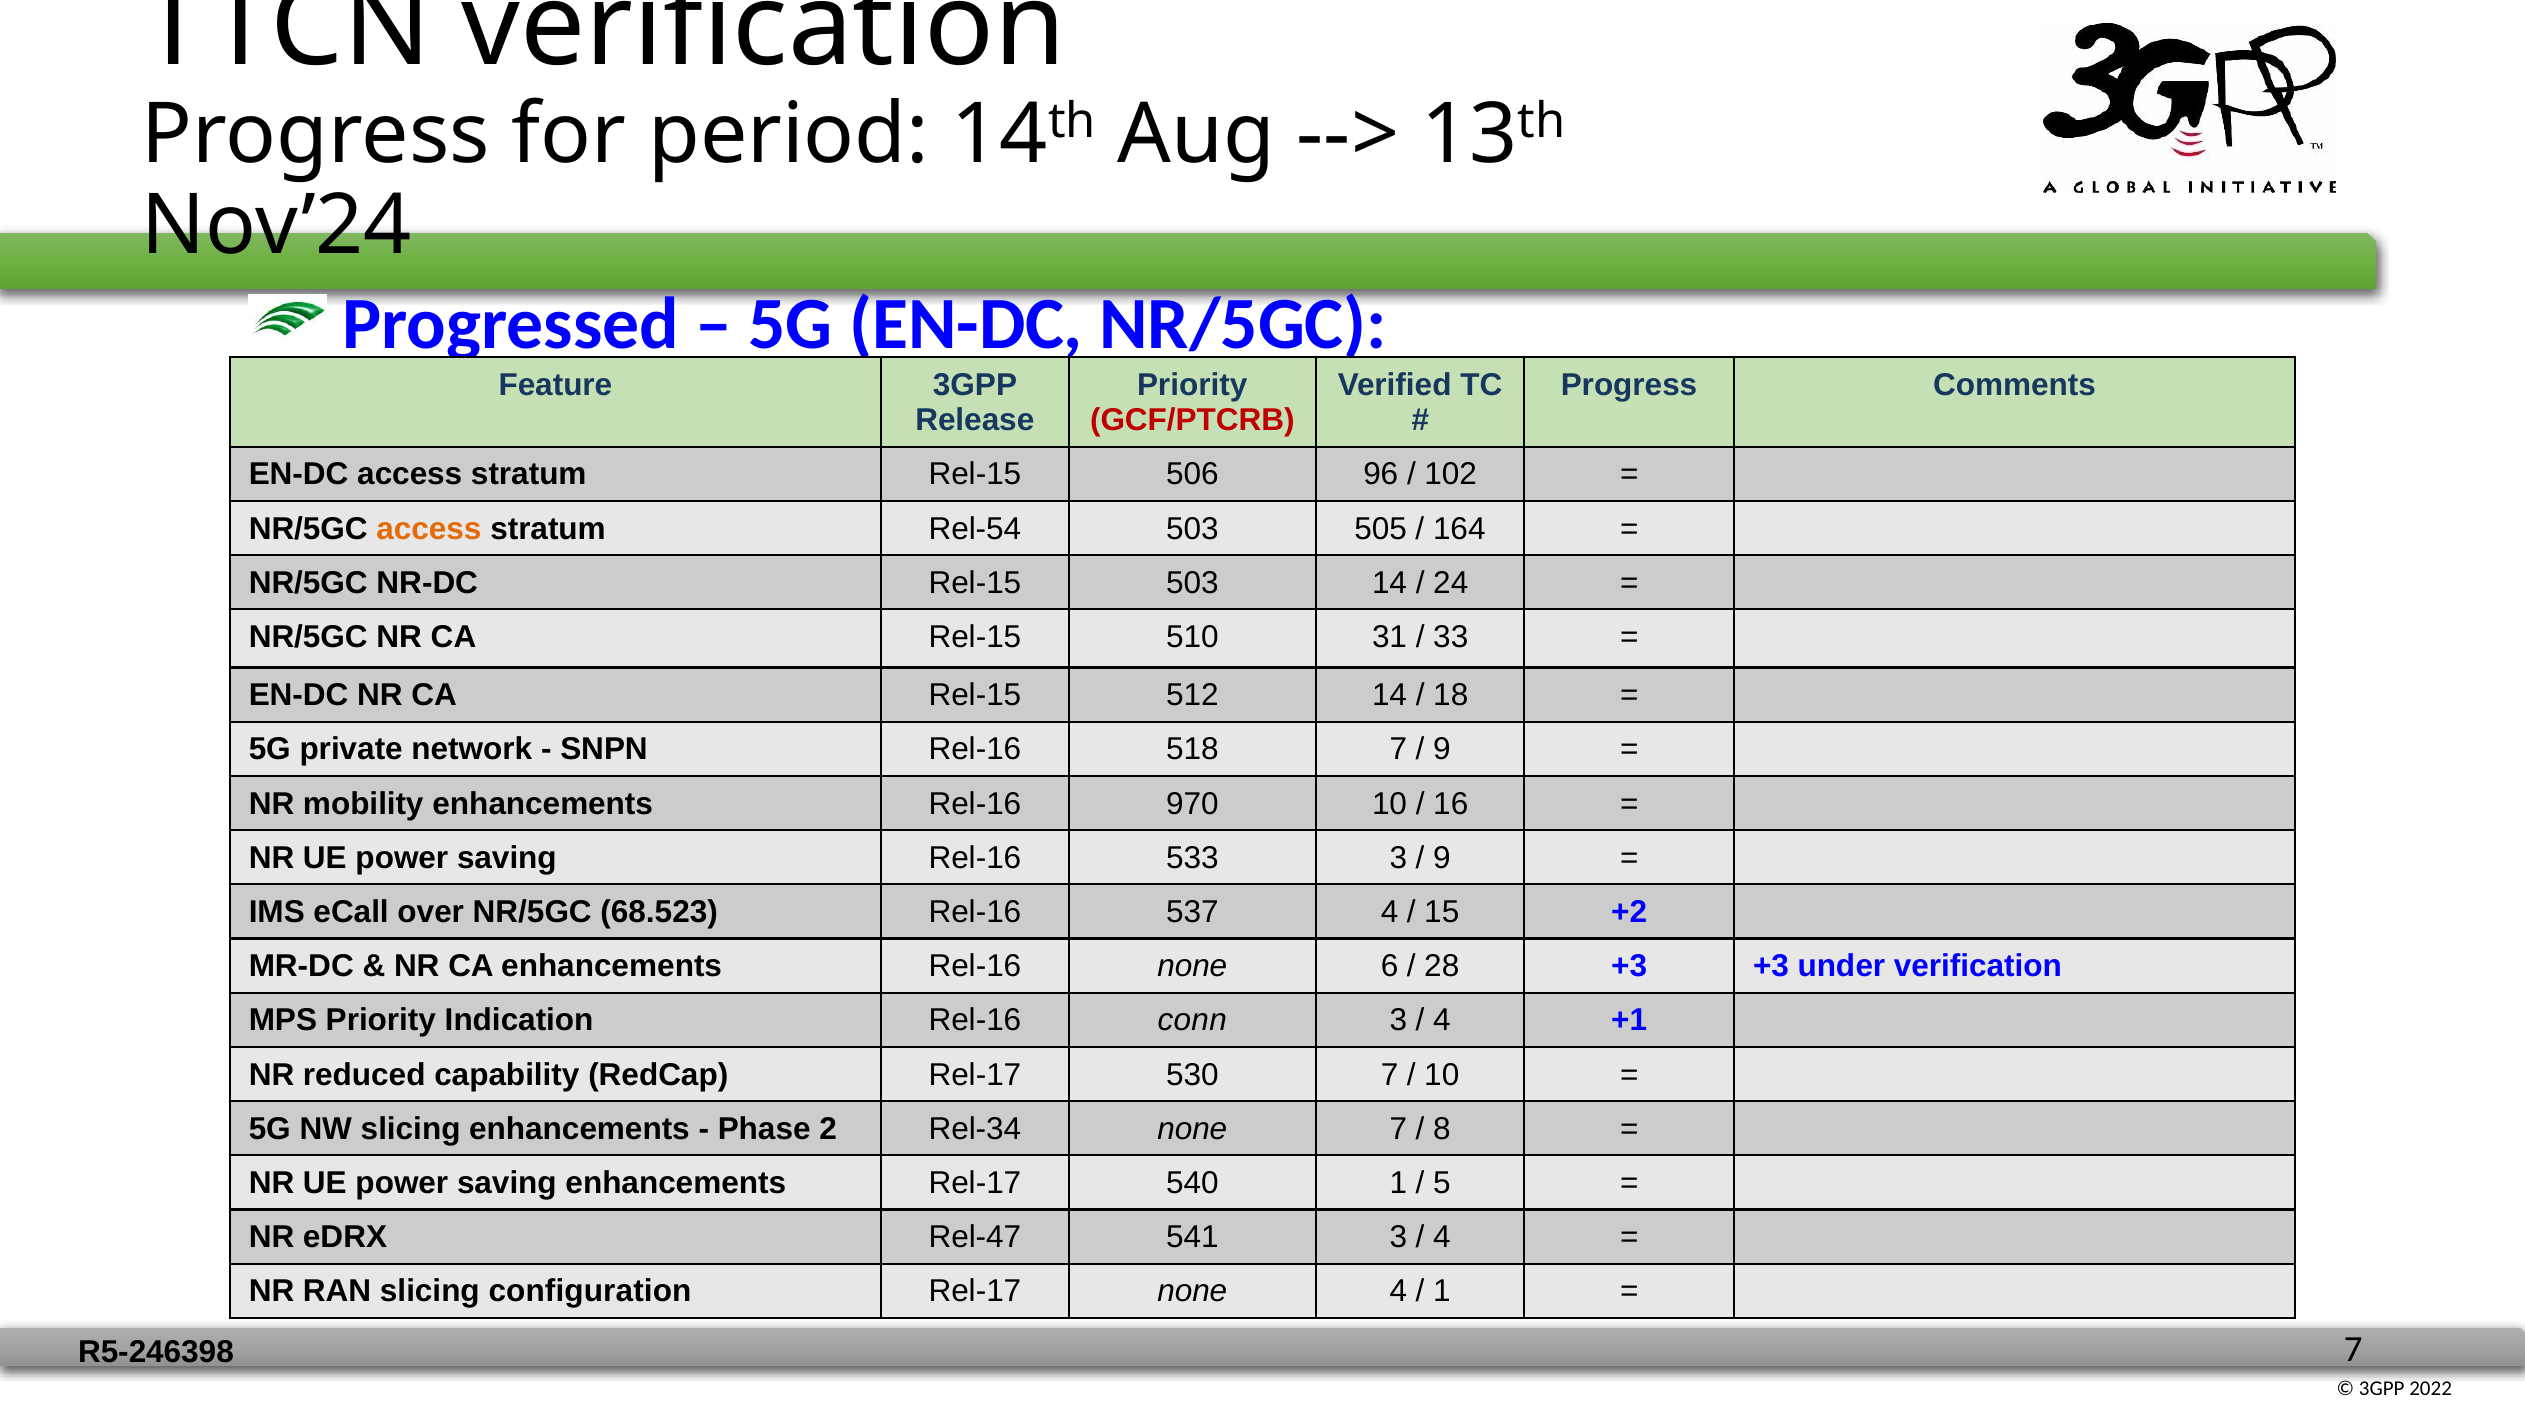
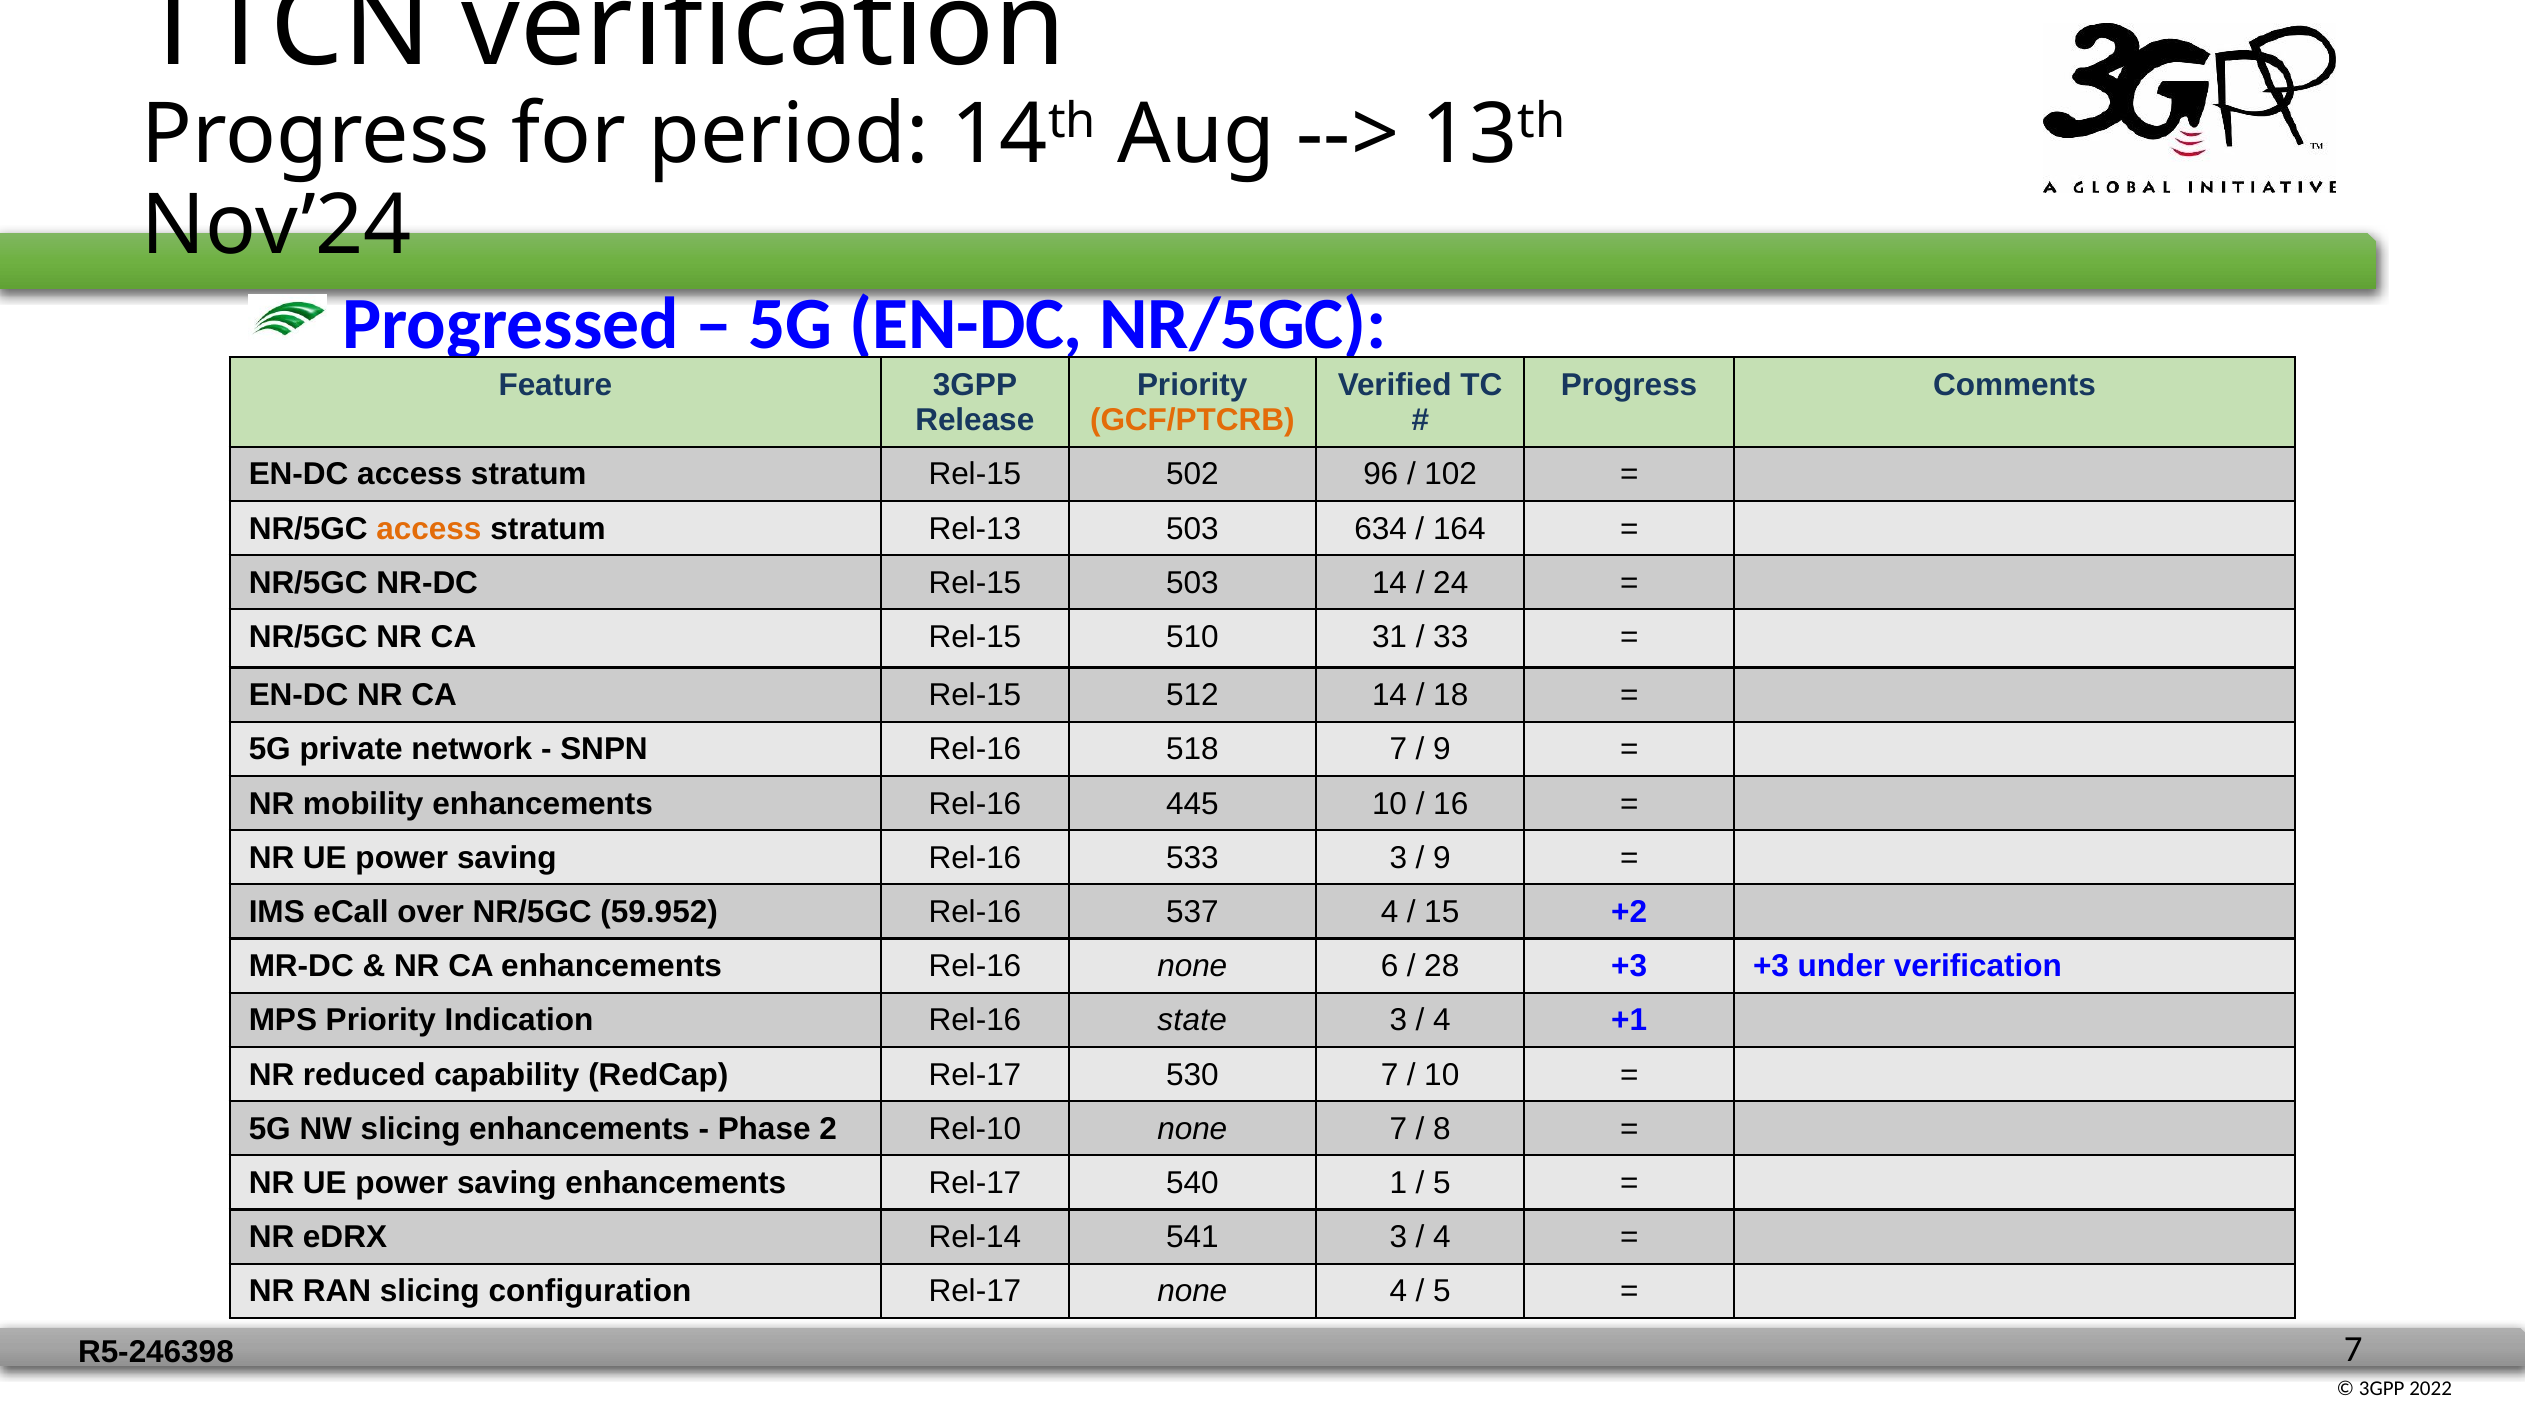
GCF/PTCRB colour: red -> orange
506: 506 -> 502
Rel-54: Rel-54 -> Rel-13
505: 505 -> 634
970: 970 -> 445
68.523: 68.523 -> 59.952
conn: conn -> state
Rel-34: Rel-34 -> Rel-10
Rel-47: Rel-47 -> Rel-14
1 at (1442, 1292): 1 -> 5
